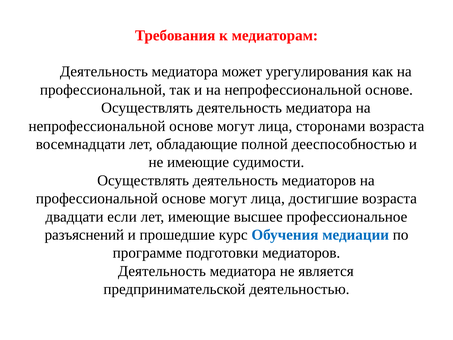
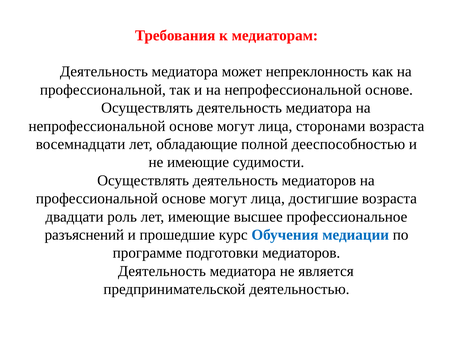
урегулирования: урегулирования -> непреклонность
если: если -> роль
